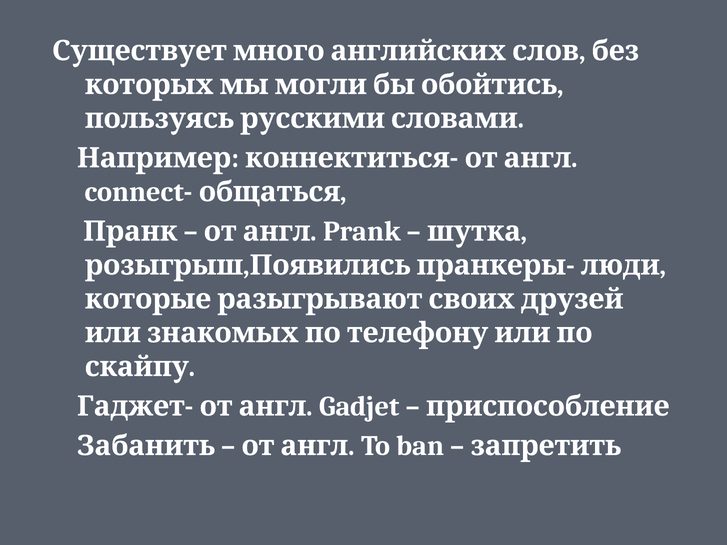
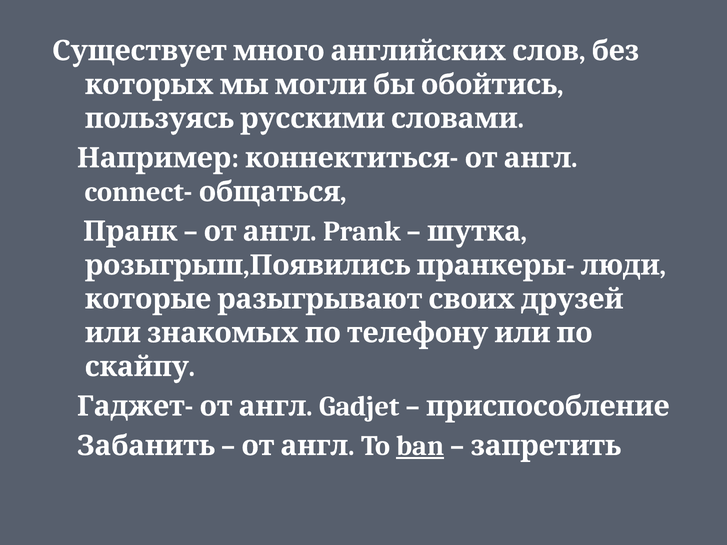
ban underline: none -> present
